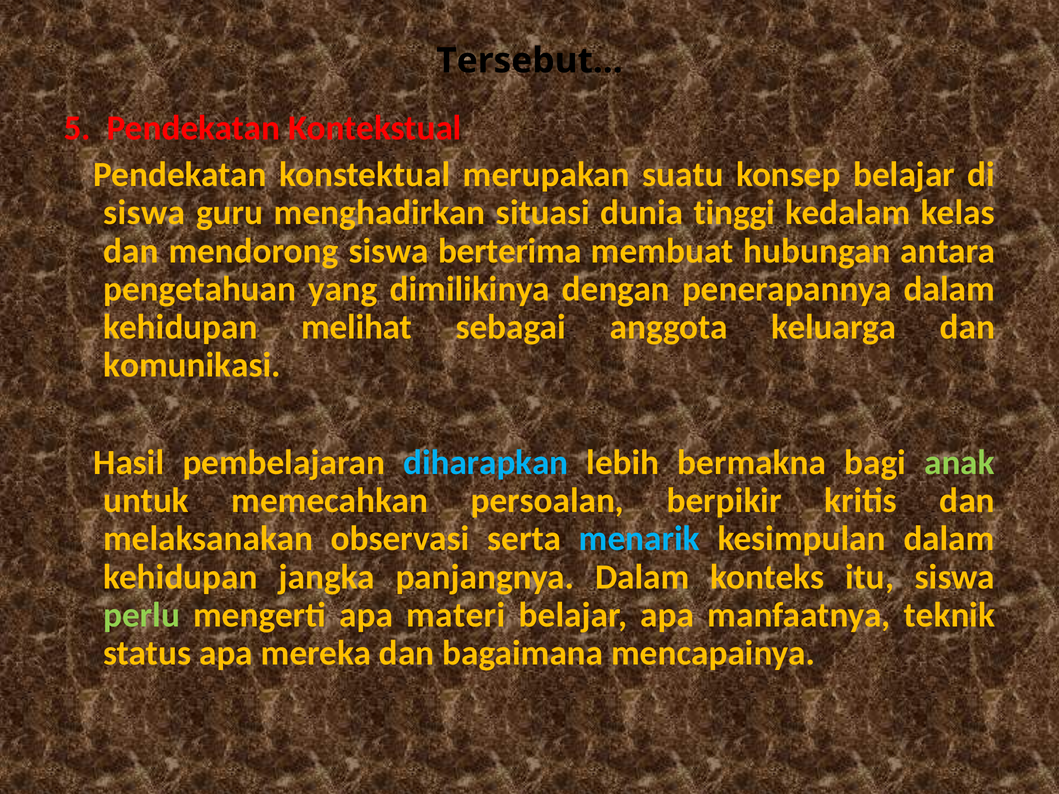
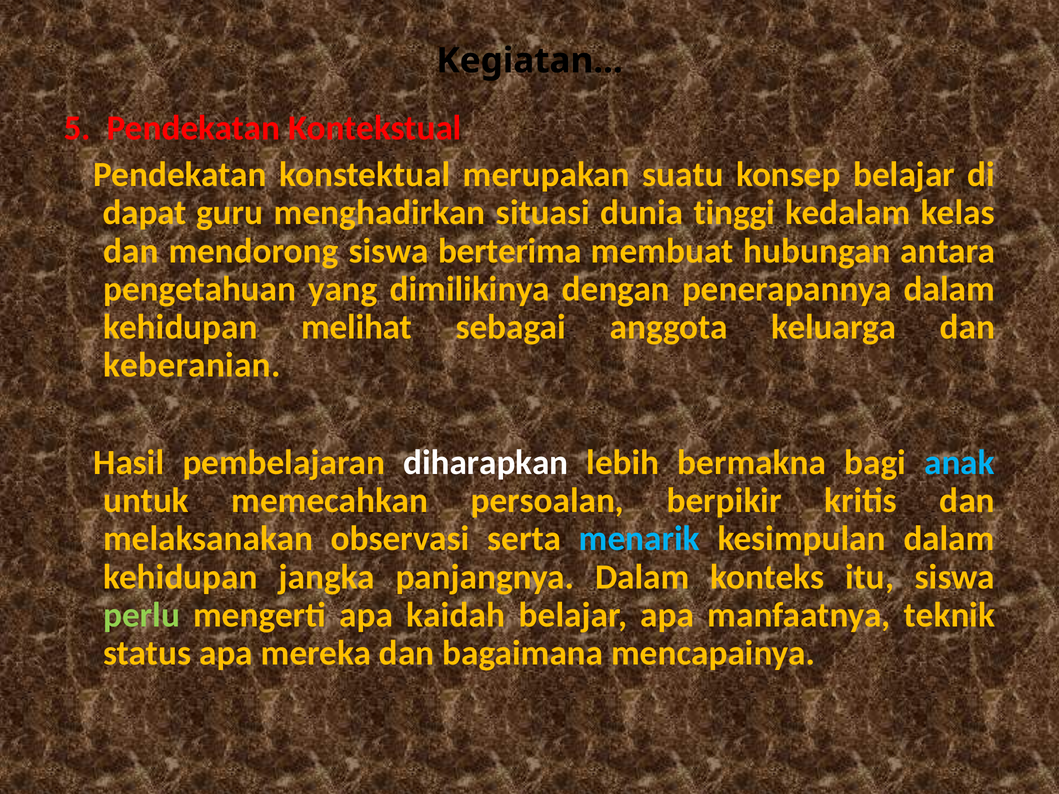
Tersebut: Tersebut -> Kegiatan
siswa at (144, 213): siswa -> dapat
komunikasi: komunikasi -> keberanian
diharapkan colour: light blue -> white
anak colour: light green -> light blue
materi: materi -> kaidah
